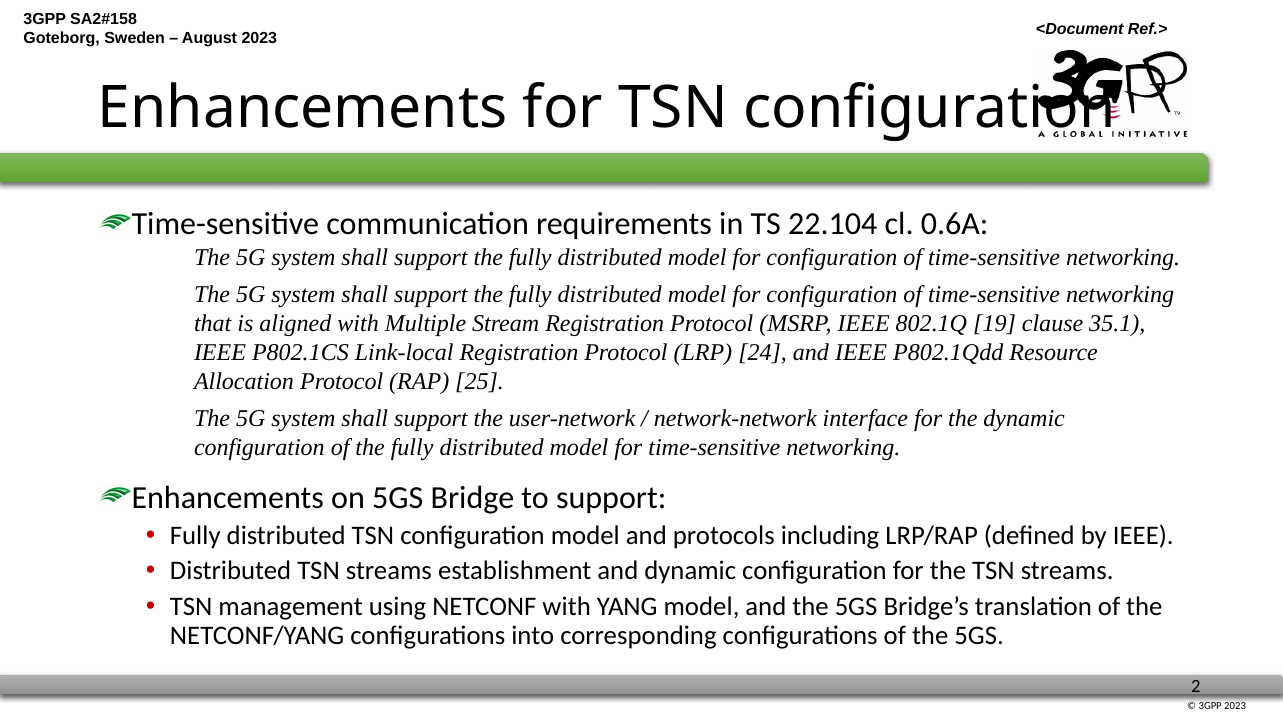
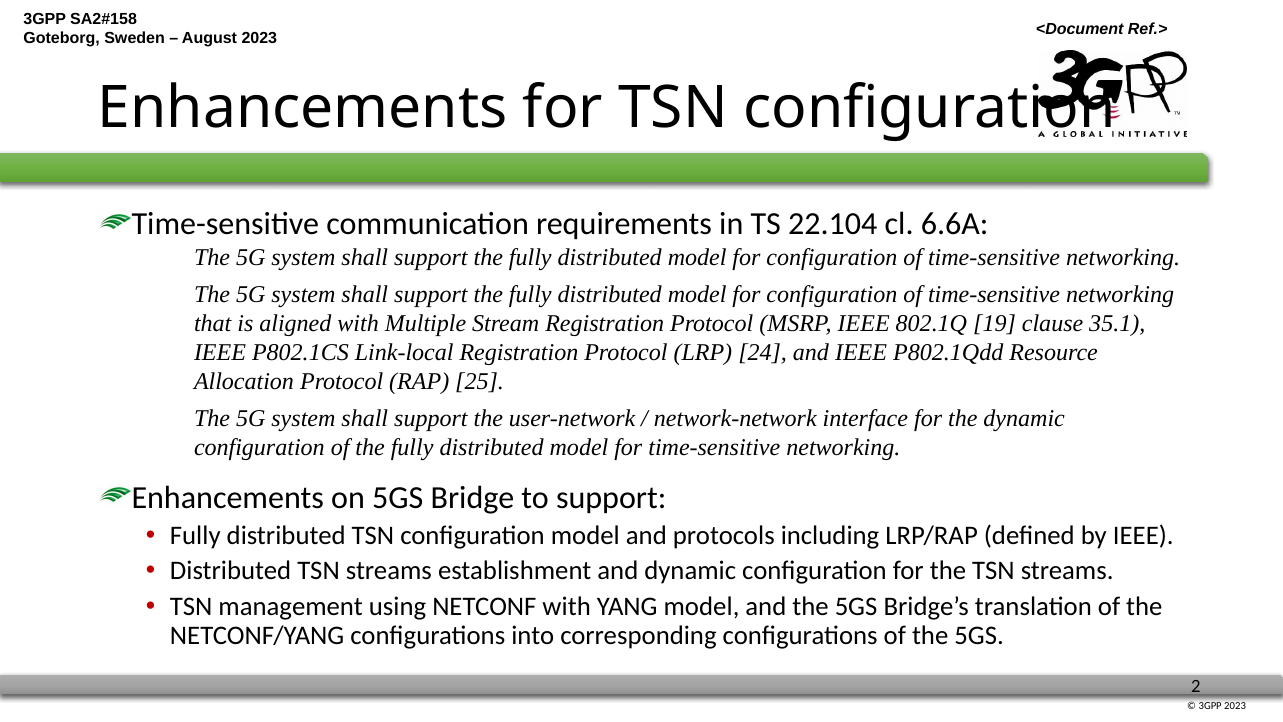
0.6A: 0.6A -> 6.6A
